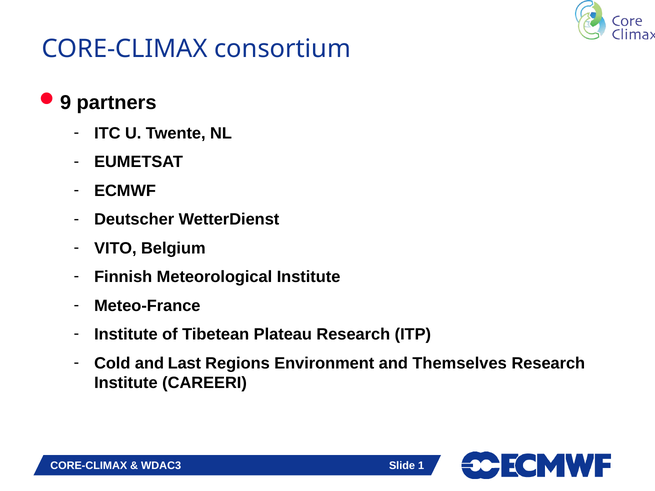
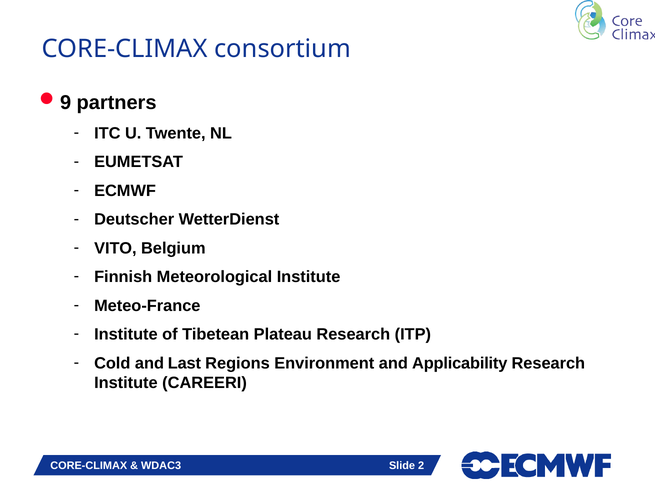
Themselves: Themselves -> Applicability
1: 1 -> 2
